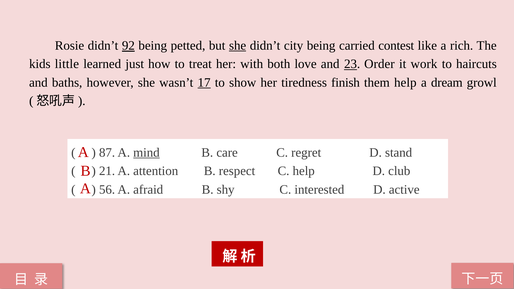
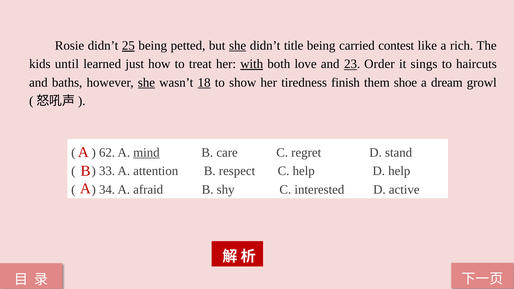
92: 92 -> 25
city: city -> title
little: little -> until
with underline: none -> present
work: work -> sings
she at (146, 82) underline: none -> present
17: 17 -> 18
them help: help -> shoe
87: 87 -> 62
21: 21 -> 33
D club: club -> help
56: 56 -> 34
